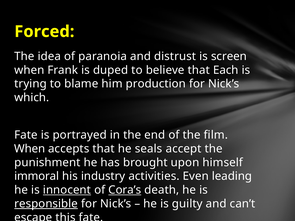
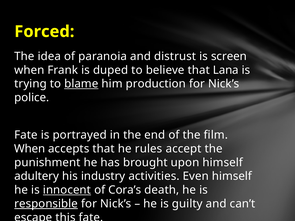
Each: Each -> Lana
blame underline: none -> present
which: which -> police
seals: seals -> rules
immoral: immoral -> adultery
Even leading: leading -> himself
Cora’s underline: present -> none
